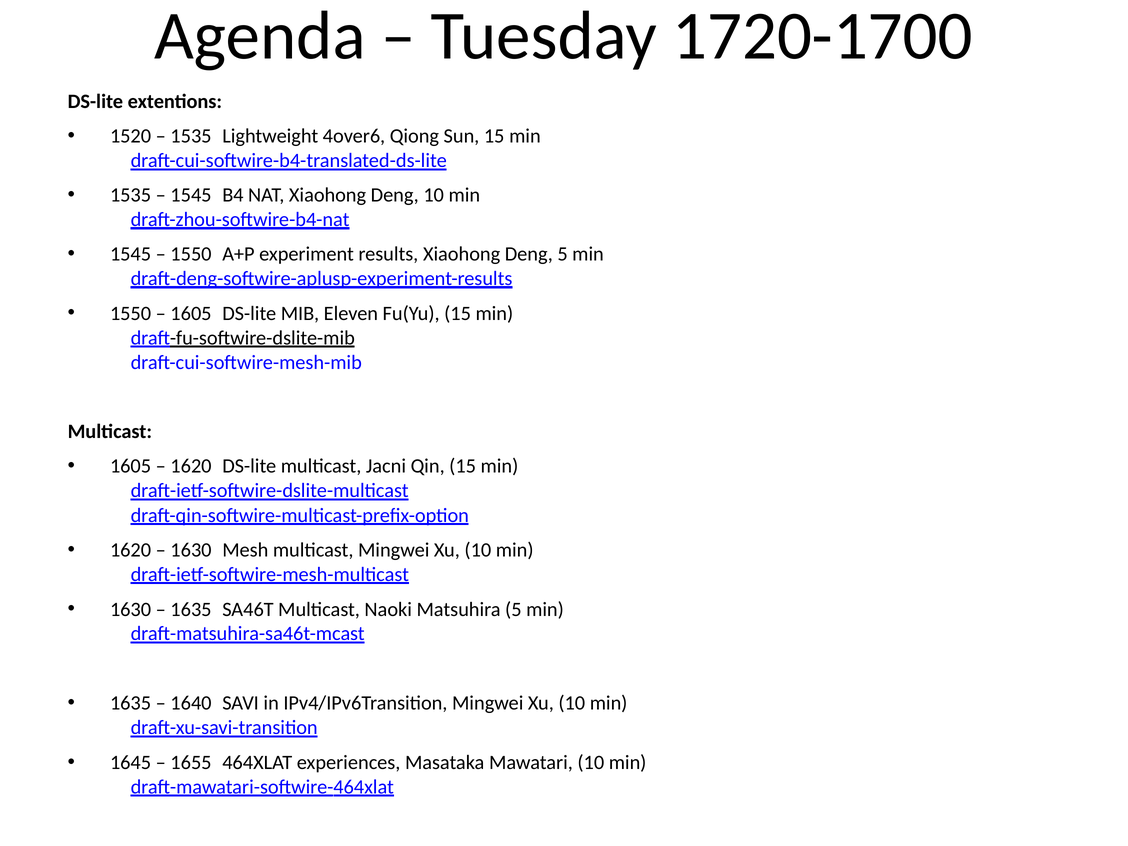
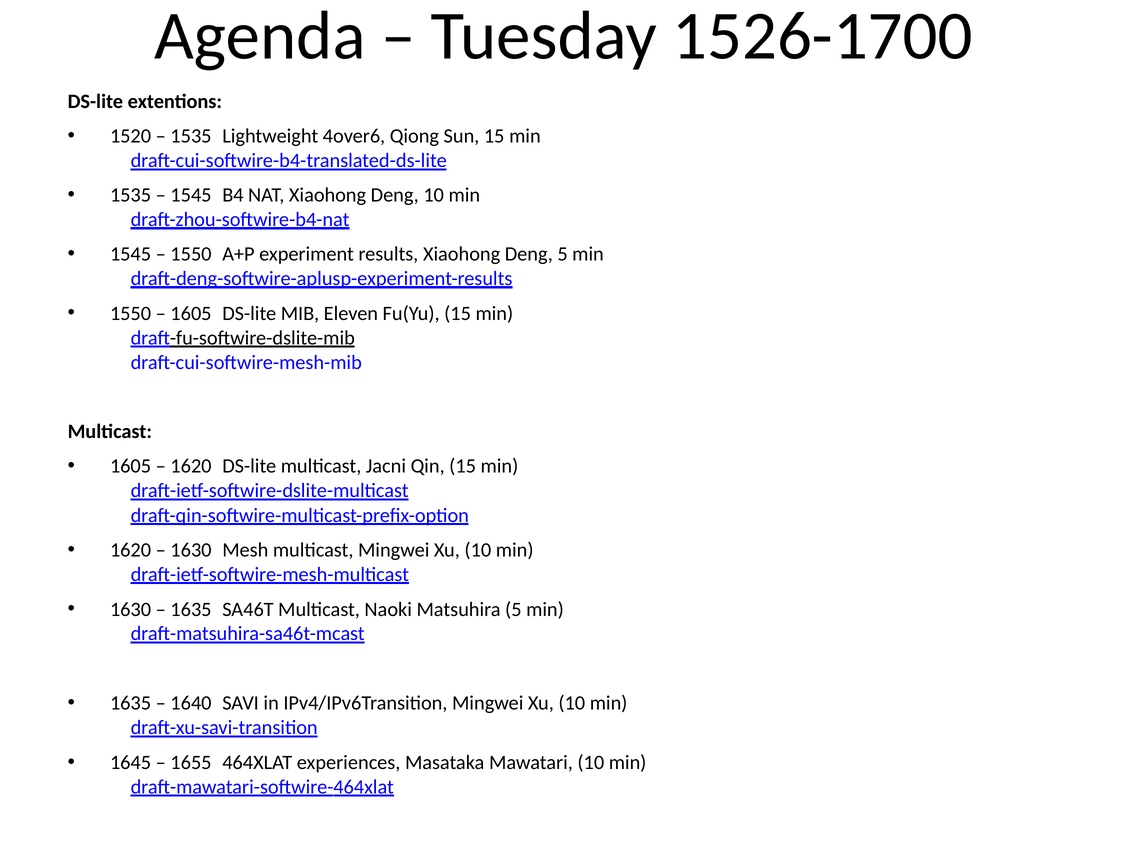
1720-1700: 1720-1700 -> 1526-1700
